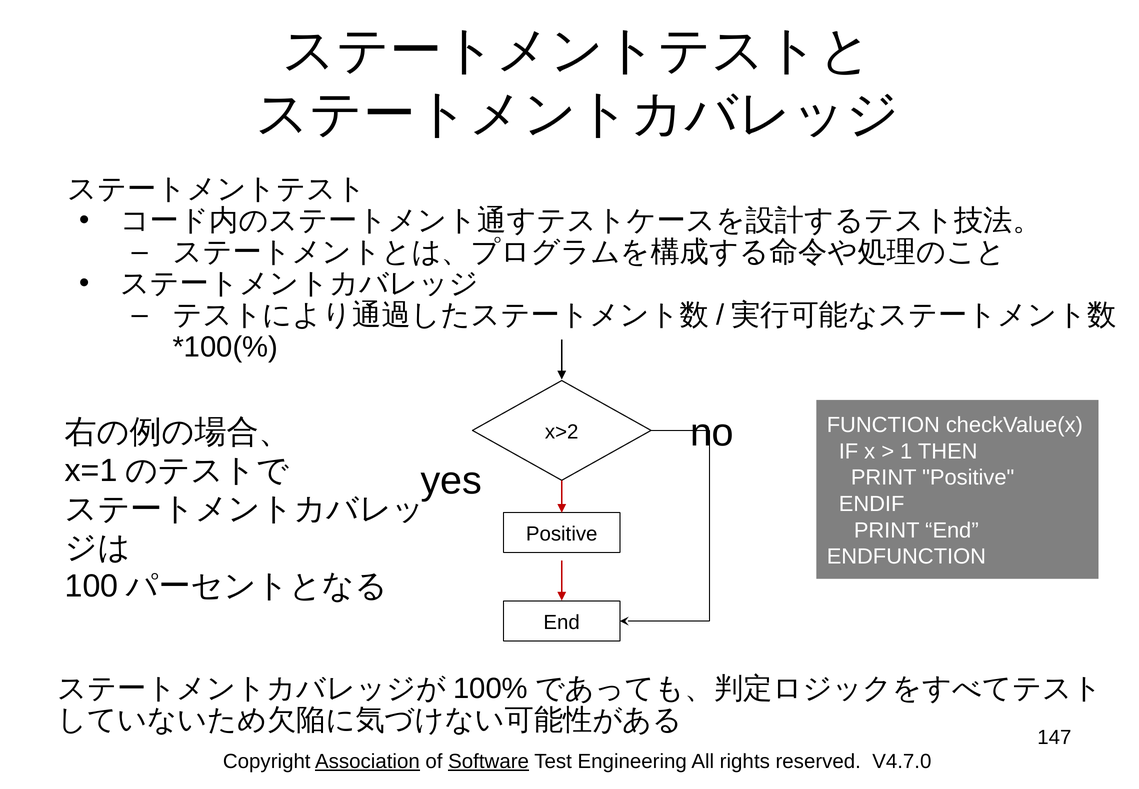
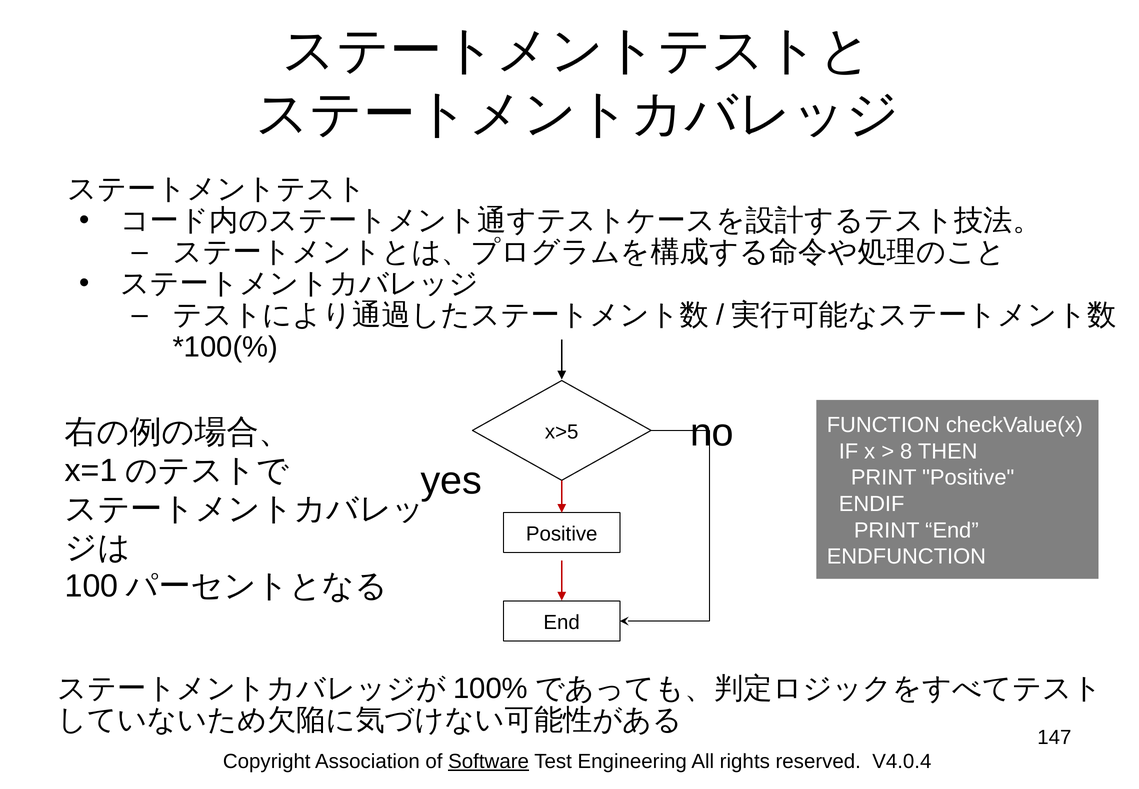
x>2: x>2 -> x>5
1: 1 -> 8
Association underline: present -> none
V4.7.0: V4.7.0 -> V4.0.4
